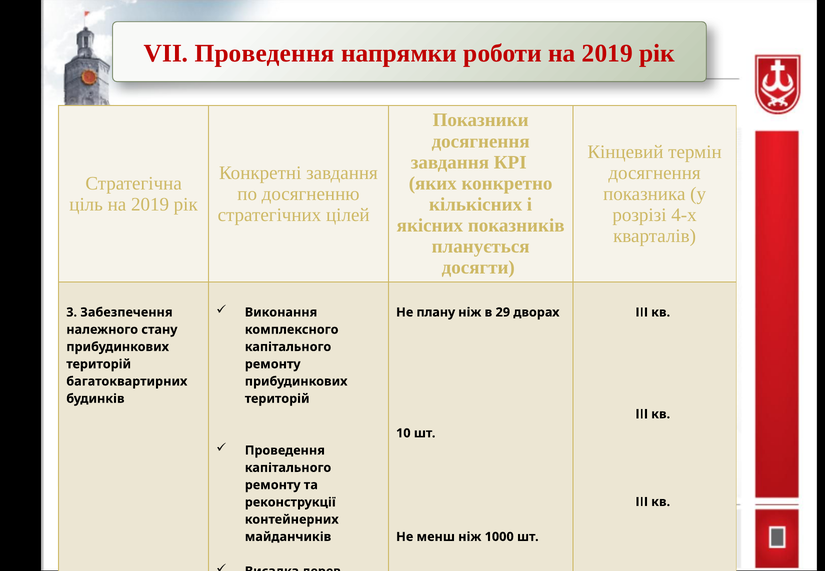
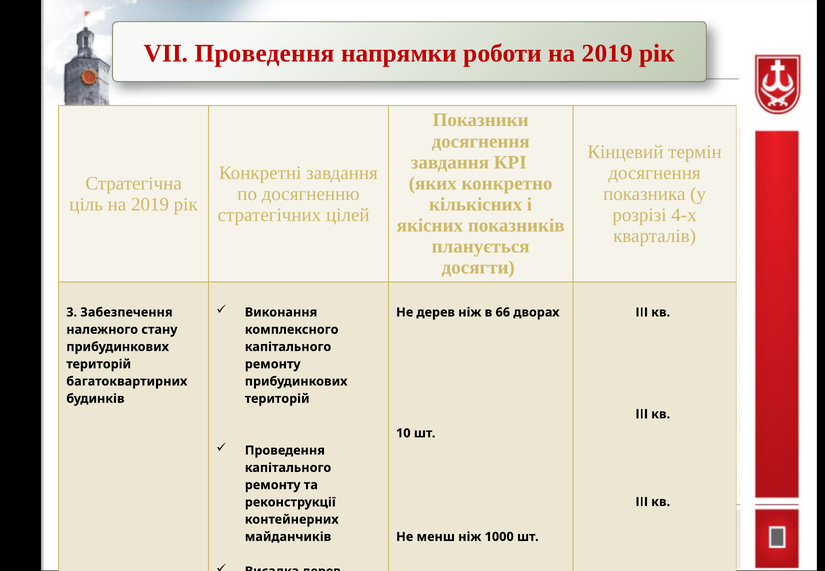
Не плану: плану -> дерев
29: 29 -> 66
